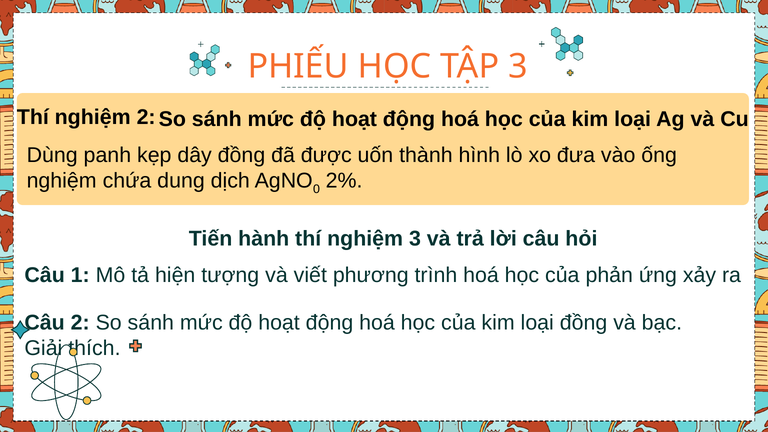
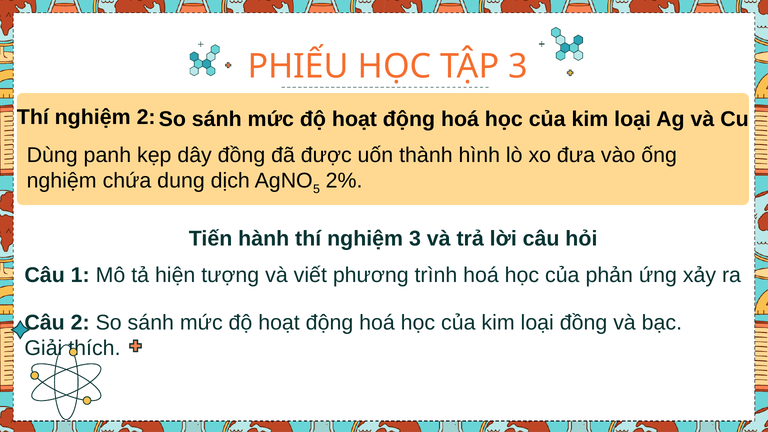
0: 0 -> 5
